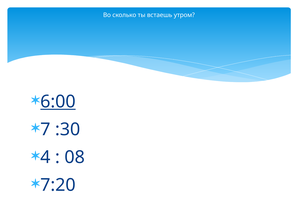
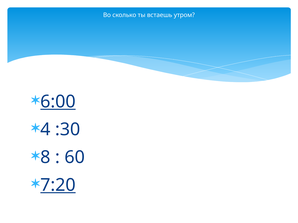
7: 7 -> 4
4: 4 -> 8
08: 08 -> 60
7:20 underline: none -> present
